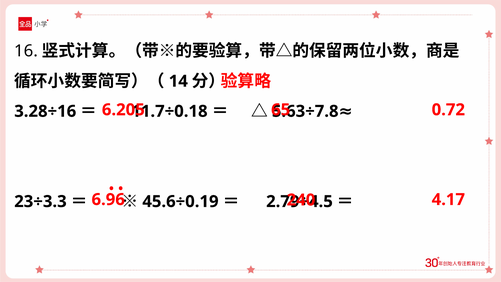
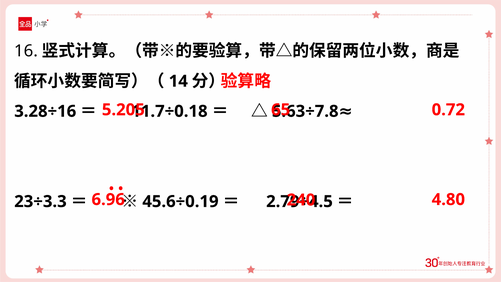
6.205: 6.205 -> 5.205
4.17: 4.17 -> 4.80
